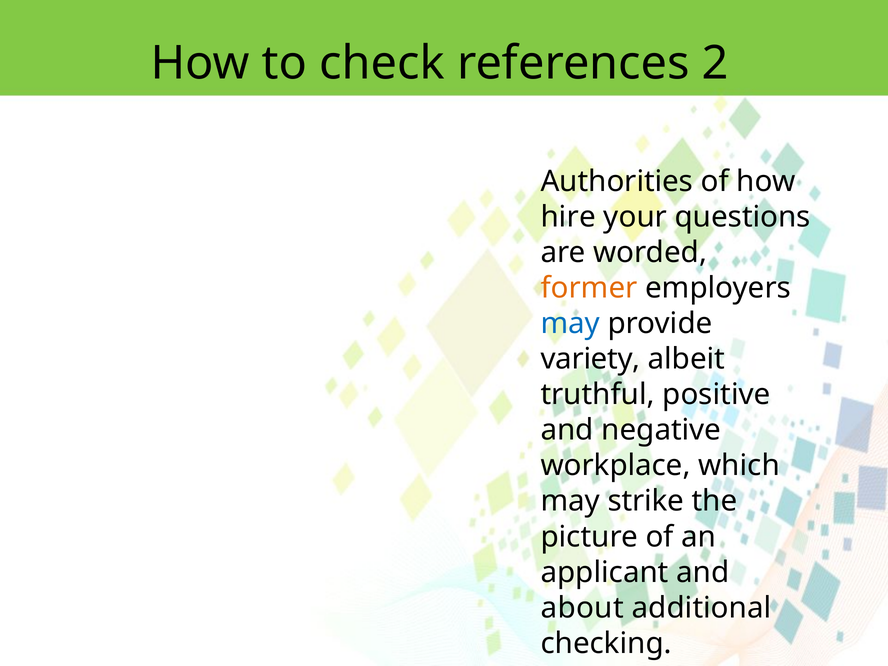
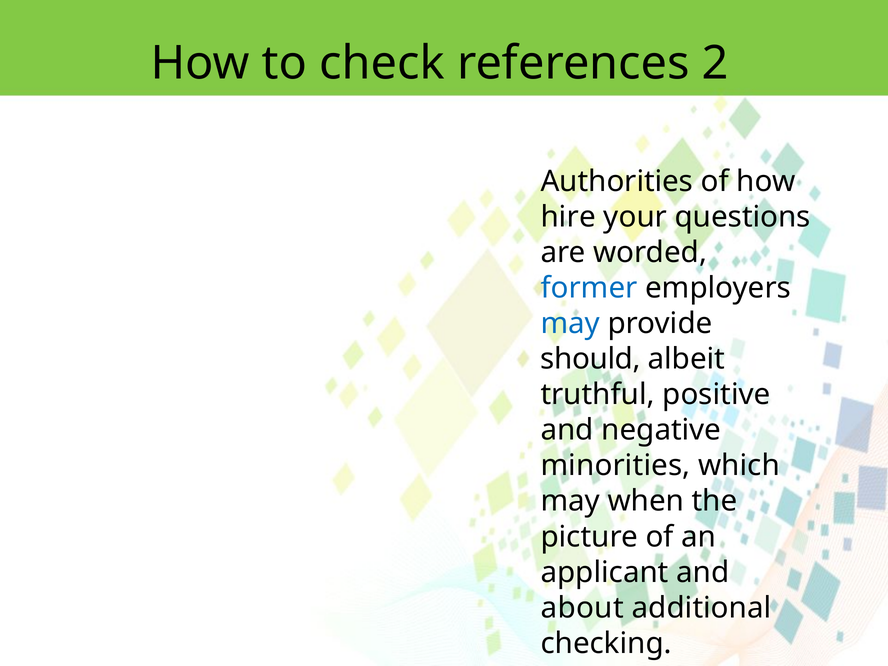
former colour: orange -> blue
variety: variety -> should
workplace: workplace -> minorities
strike: strike -> when
